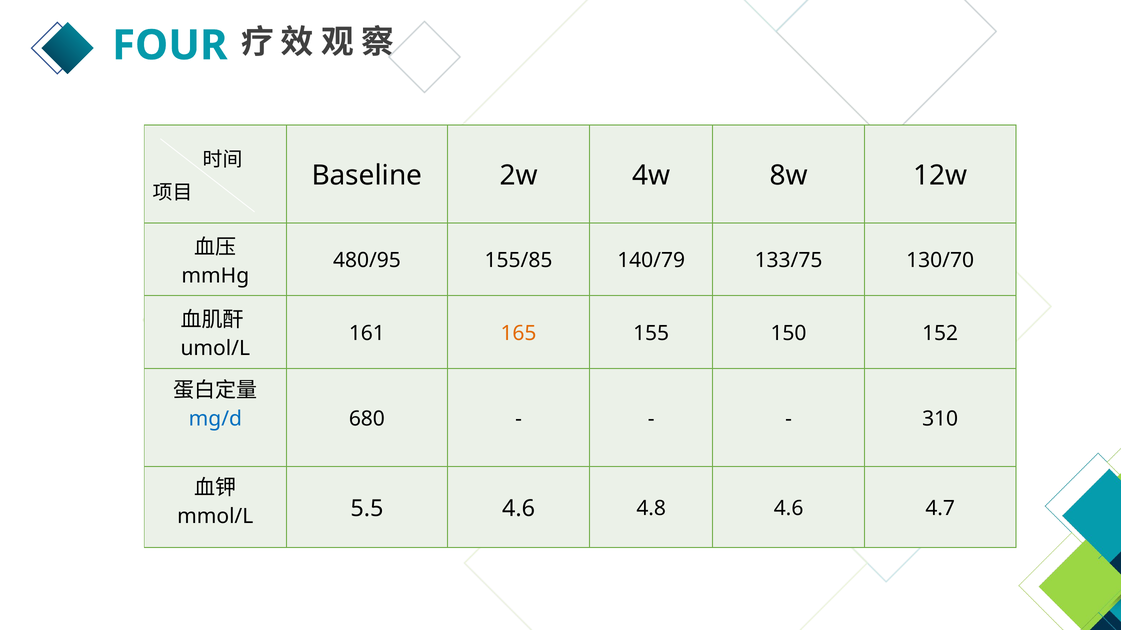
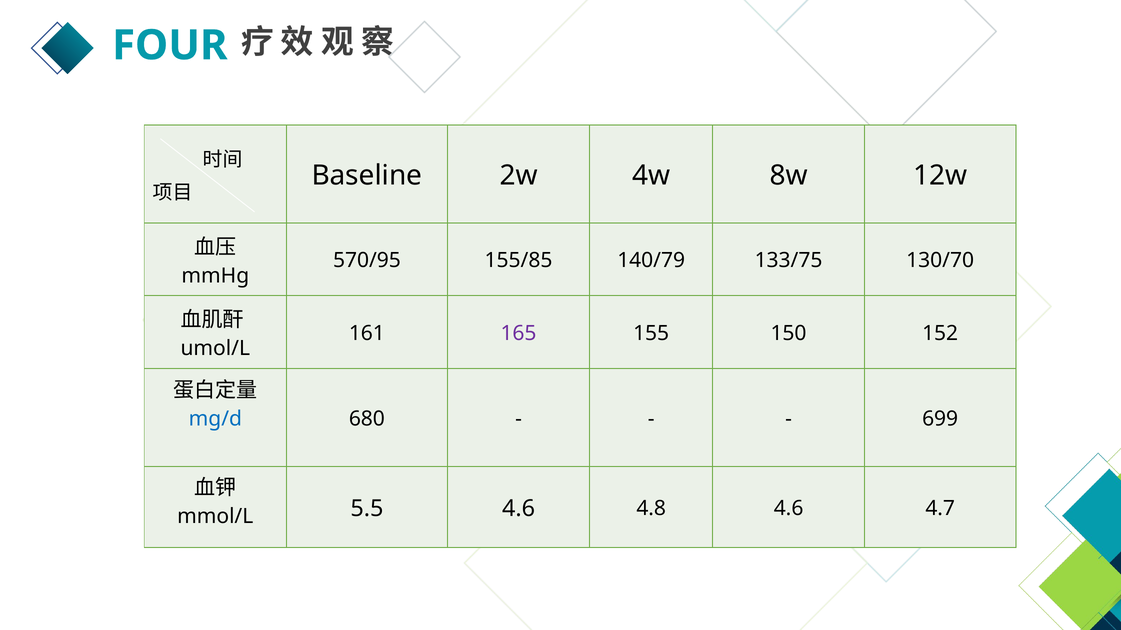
480/95: 480/95 -> 570/95
165 colour: orange -> purple
310: 310 -> 699
